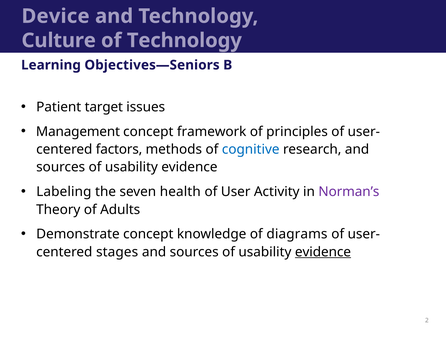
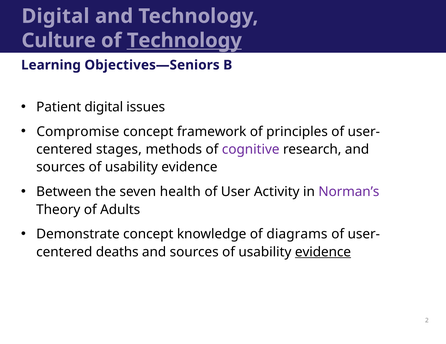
Device at (56, 16): Device -> Digital
Technology at (184, 41) underline: none -> present
Patient target: target -> digital
Management: Management -> Compromise
factors: factors -> stages
cognitive colour: blue -> purple
Labeling: Labeling -> Between
stages: stages -> deaths
